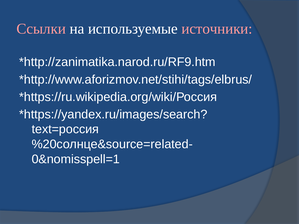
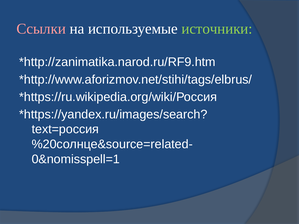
источники colour: pink -> light green
